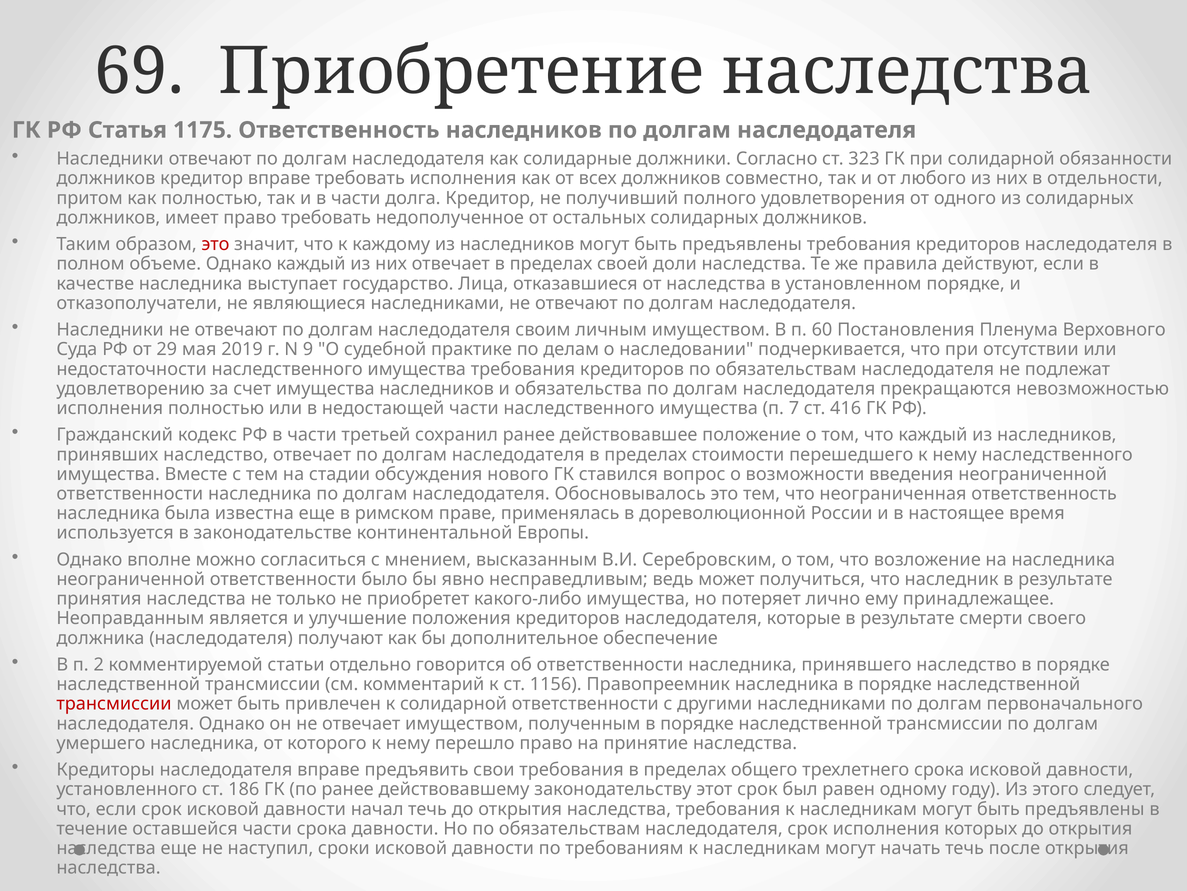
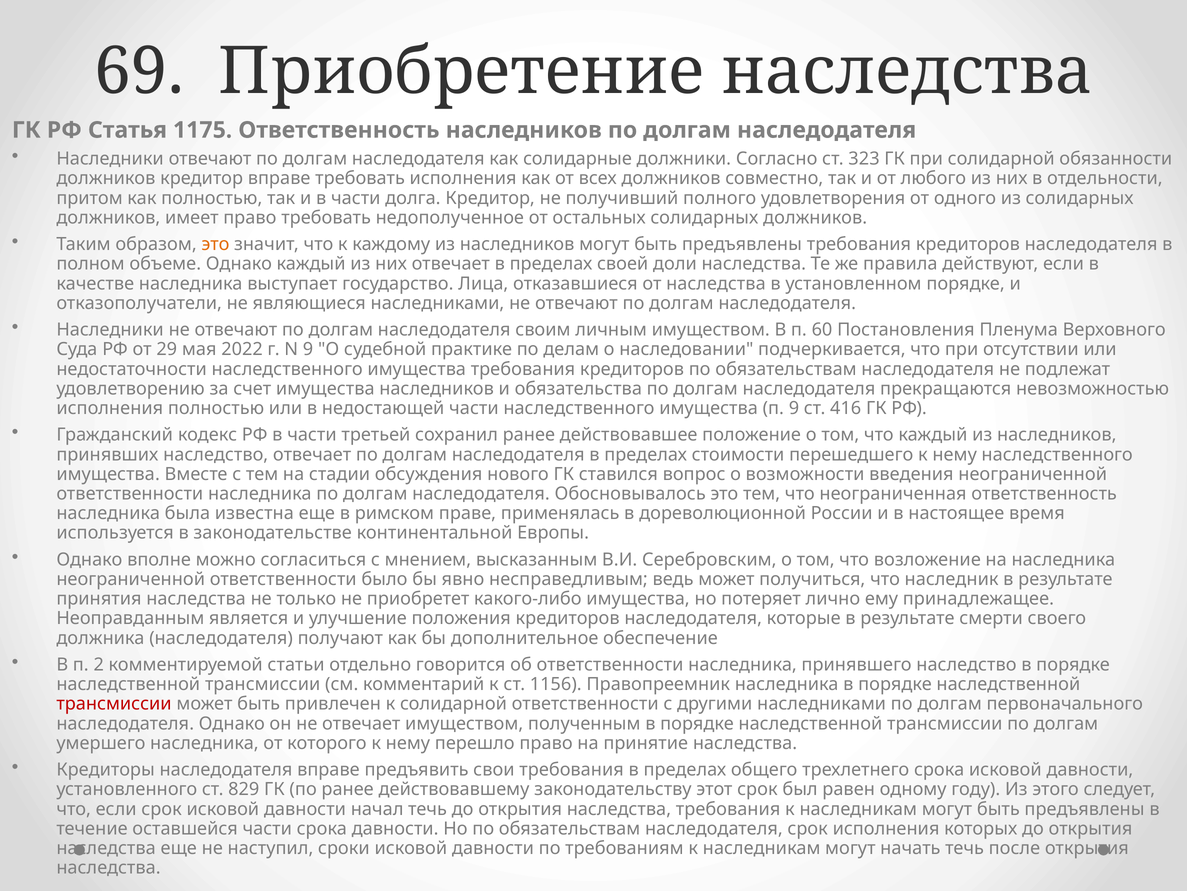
это at (215, 244) colour: red -> orange
2019: 2019 -> 2022
п 7: 7 -> 9
186: 186 -> 829
